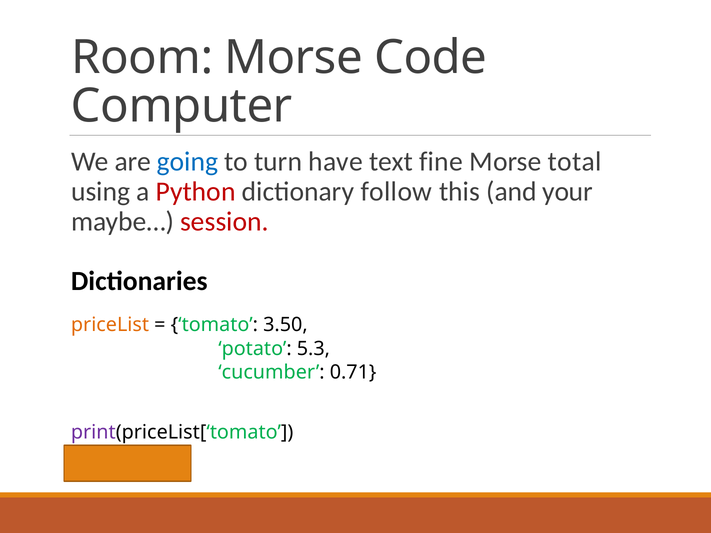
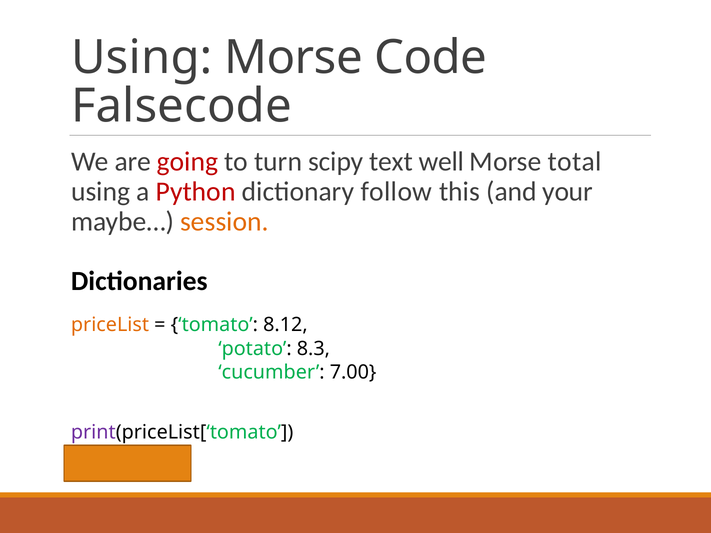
Room at (142, 58): Room -> Using
Computer: Computer -> Falsecode
going colour: blue -> red
have: have -> scipy
fine: fine -> well
session colour: red -> orange
3.50: 3.50 -> 8.12
5.3: 5.3 -> 8.3
0.71: 0.71 -> 7.00
